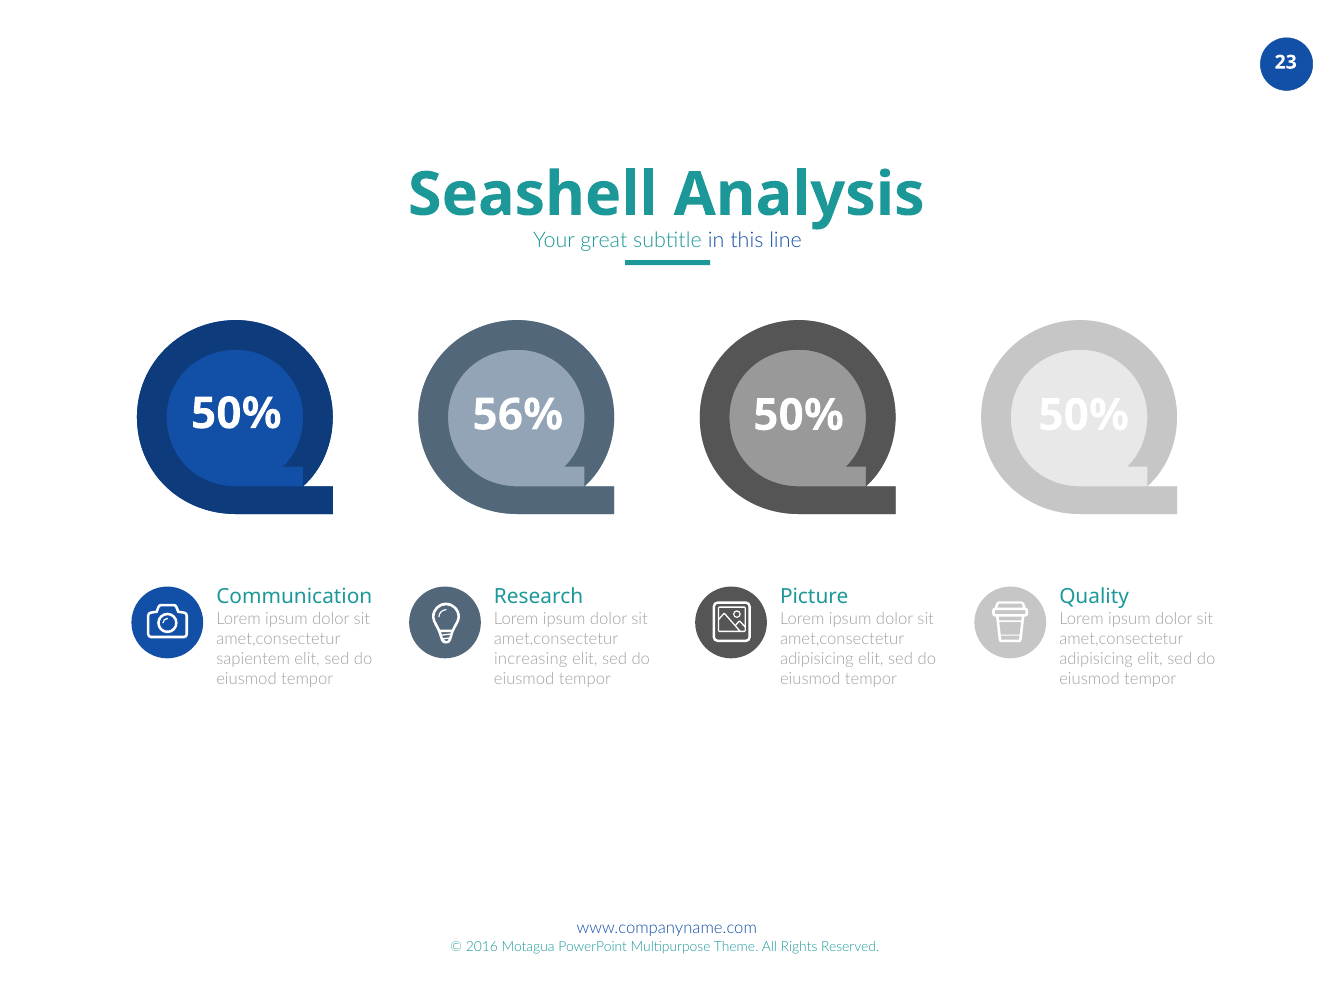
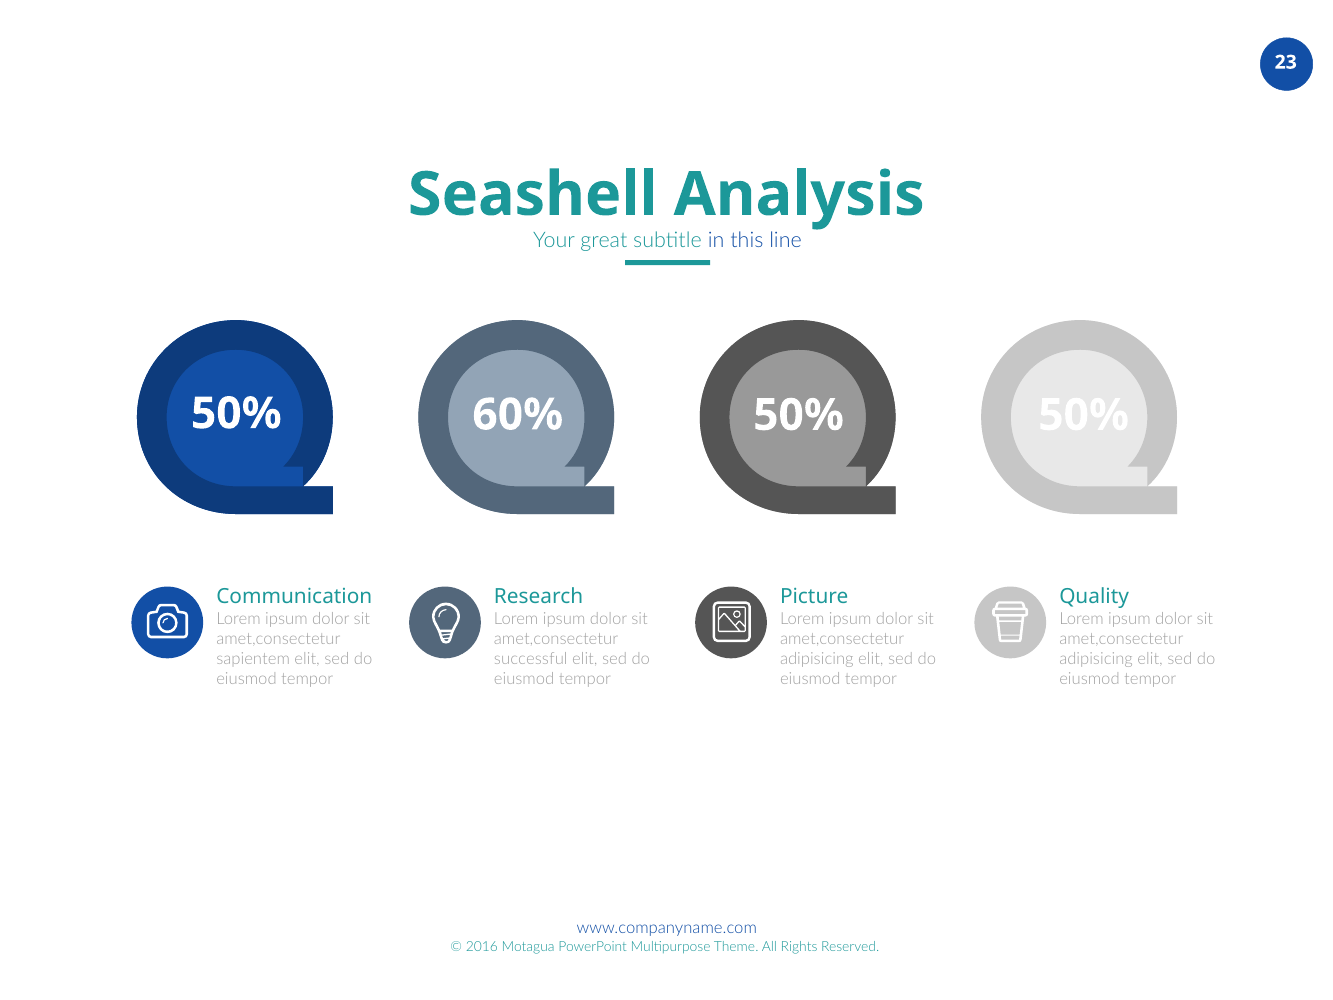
56%: 56% -> 60%
increasing: increasing -> successful
